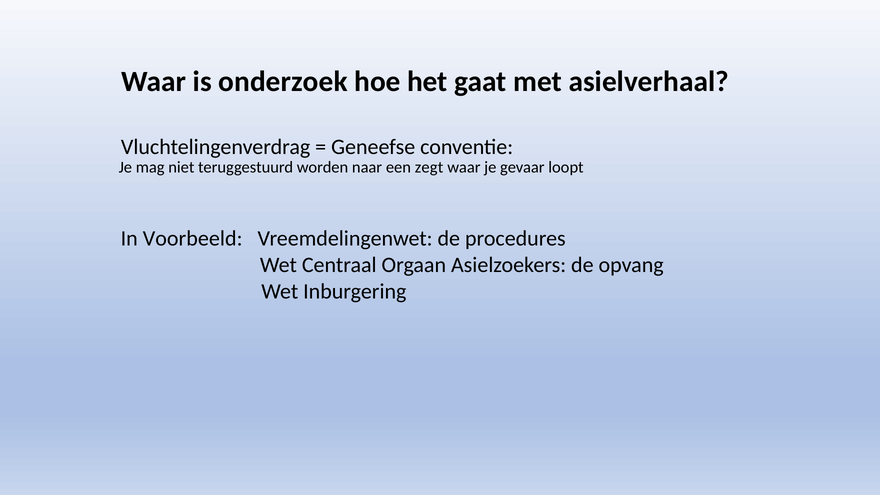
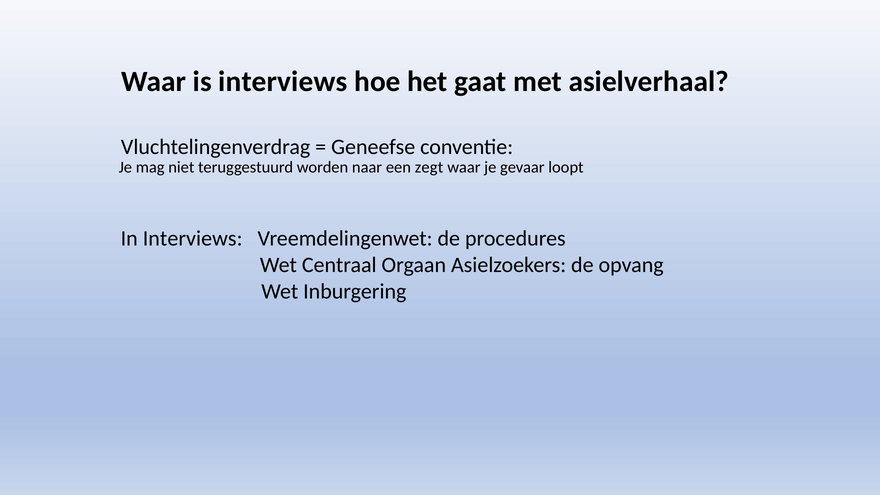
is onderzoek: onderzoek -> interviews
In Voorbeeld: Voorbeeld -> Interviews
